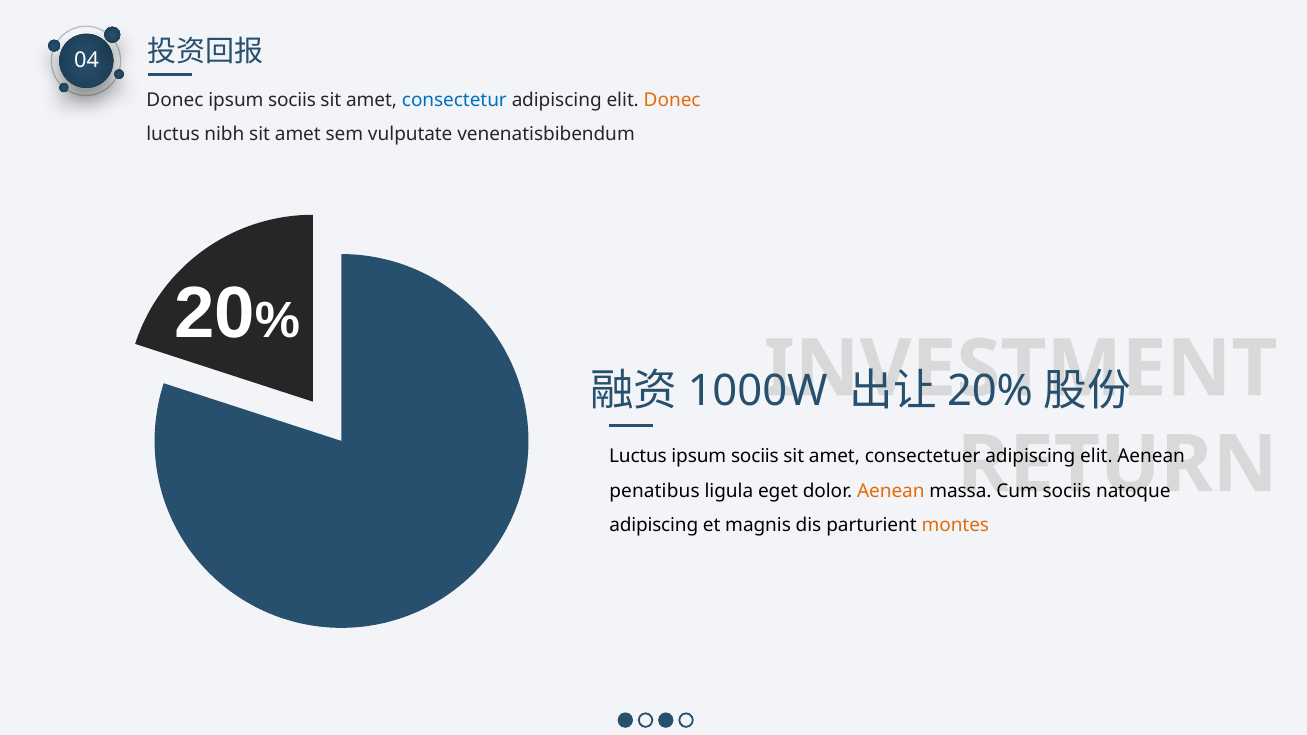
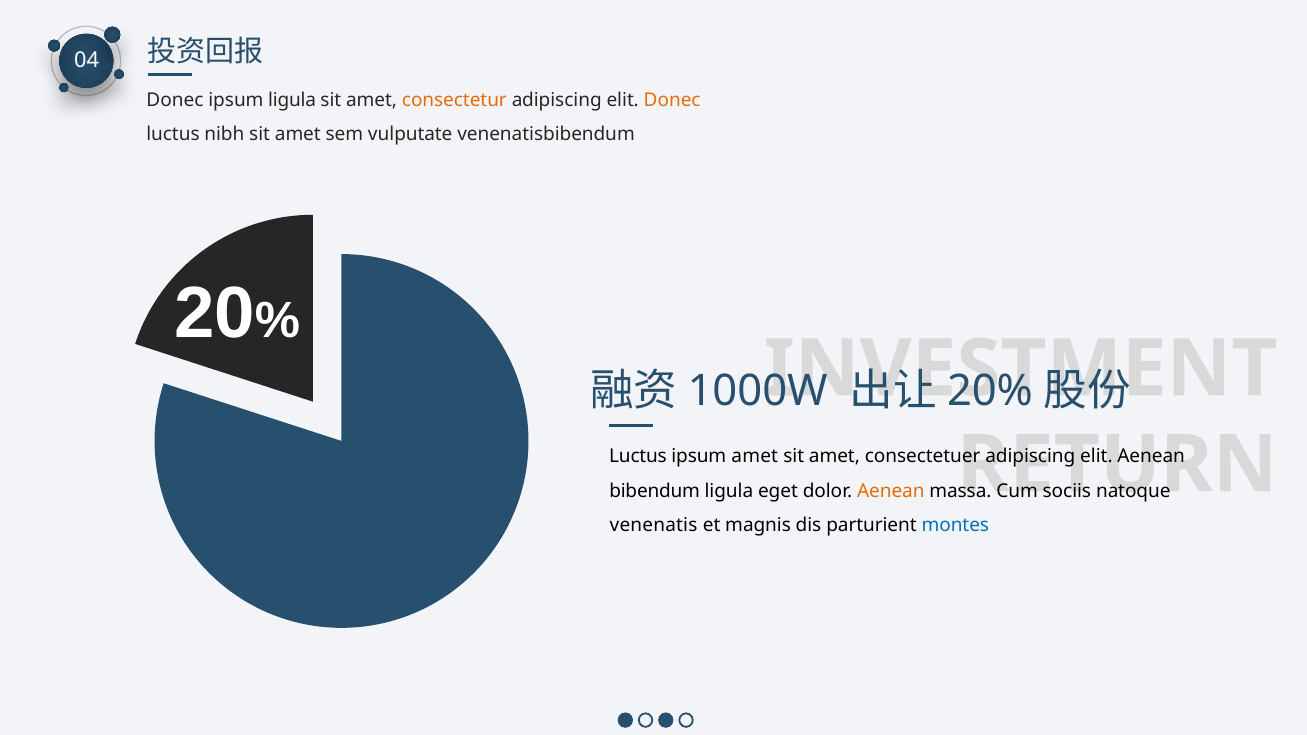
sociis at (292, 100): sociis -> ligula
consectetur colour: blue -> orange
sociis at (755, 457): sociis -> amet
penatibus: penatibus -> bibendum
adipiscing at (654, 525): adipiscing -> venenatis
montes colour: orange -> blue
